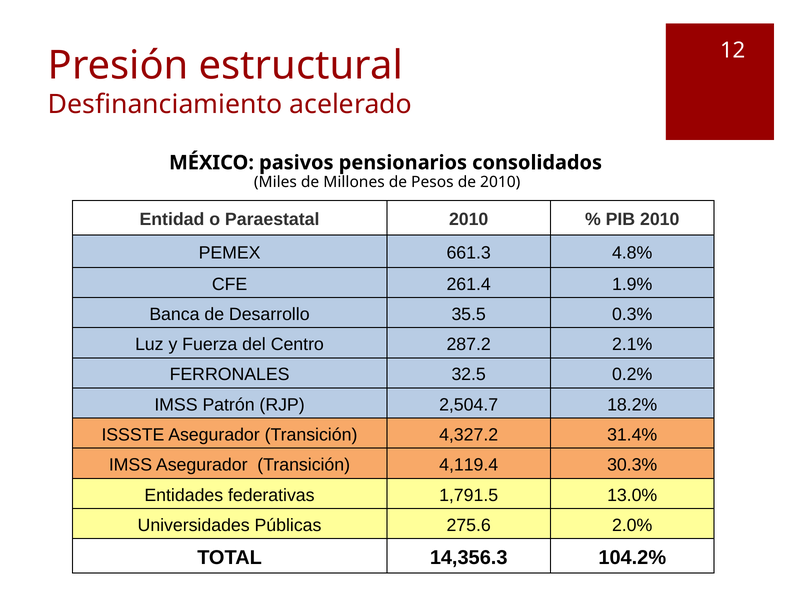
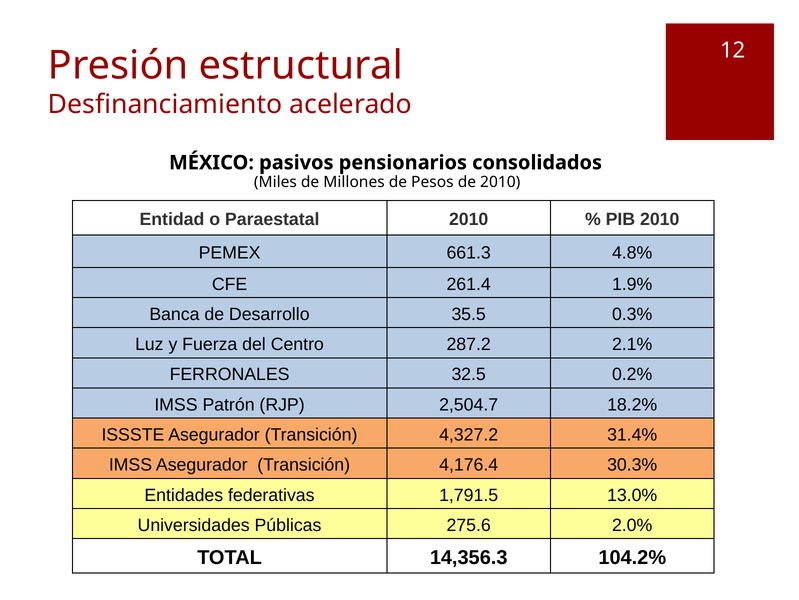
4,119.4: 4,119.4 -> 4,176.4
